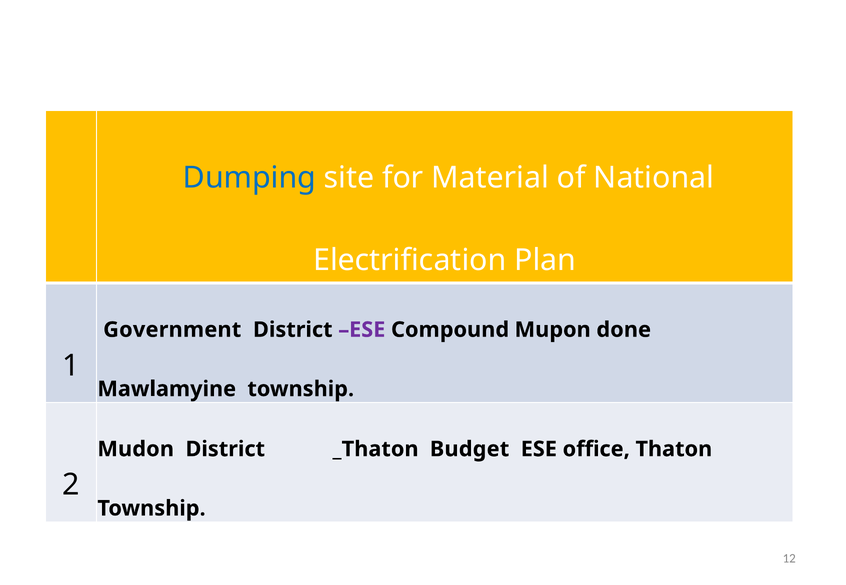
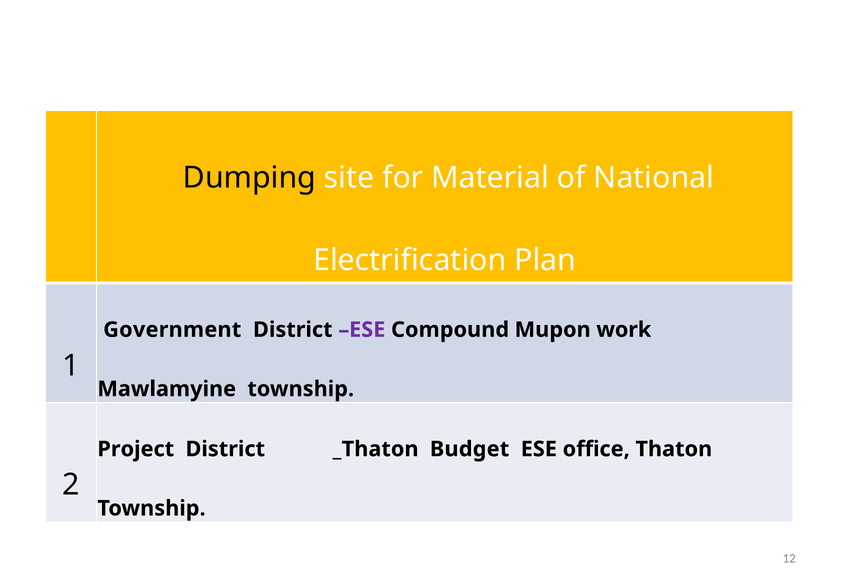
Dumping colour: blue -> black
done: done -> work
Mudon: Mudon -> Project
